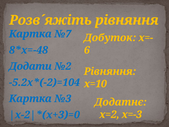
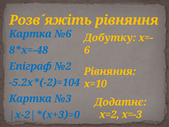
№7: №7 -> №6
Добуток: Добуток -> Добутку
Додати: Додати -> Епіграф
